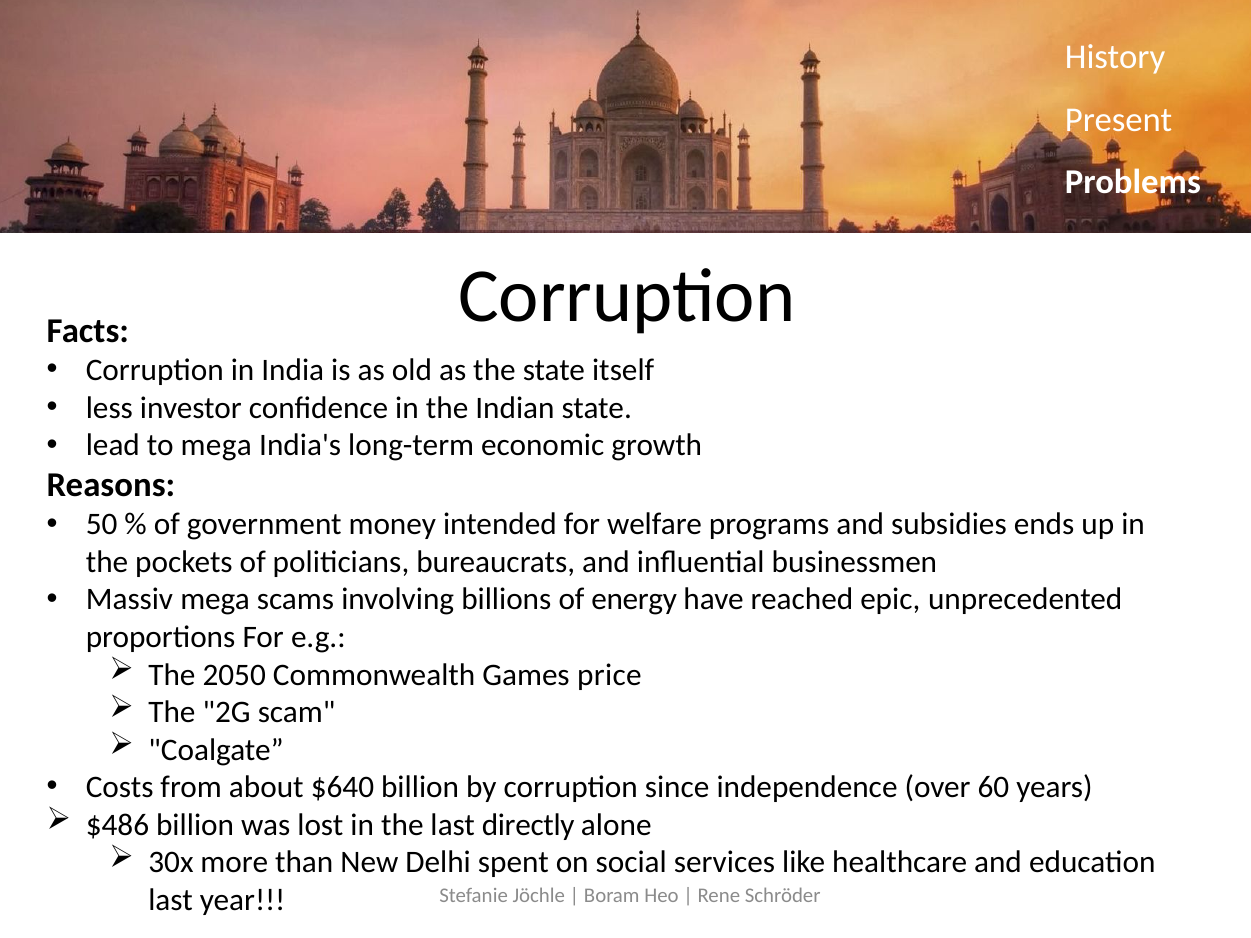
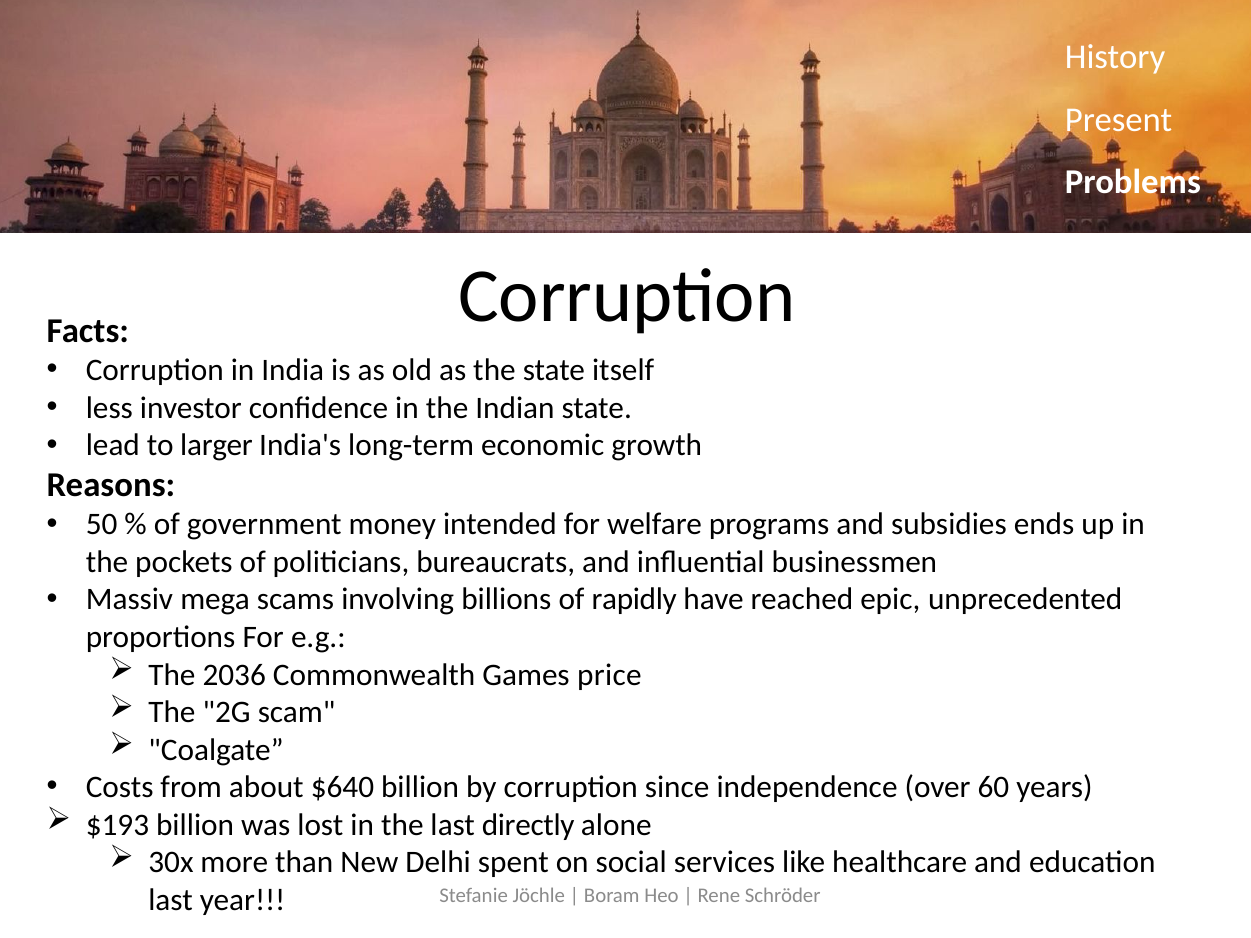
to mega: mega -> larger
energy: energy -> rapidly
2050: 2050 -> 2036
$486: $486 -> $193
